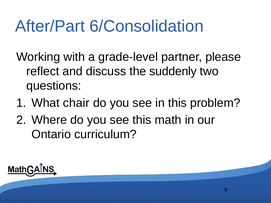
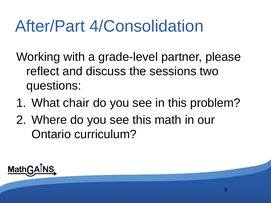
6/Consolidation: 6/Consolidation -> 4/Consolidation
suddenly: suddenly -> sessions
